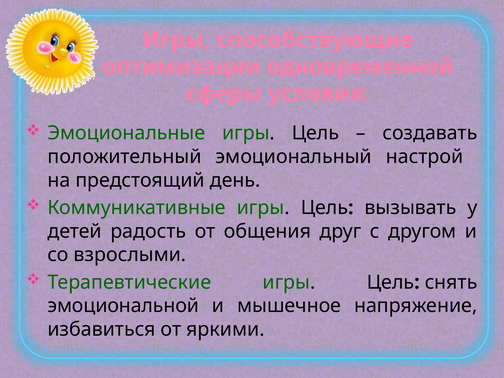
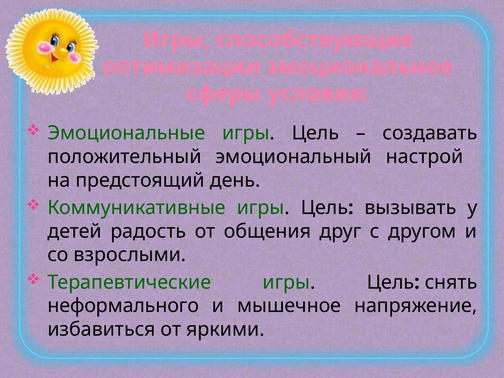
одновременной: одновременной -> эмоциональное
эмоциональной: эмоциональной -> неформального
